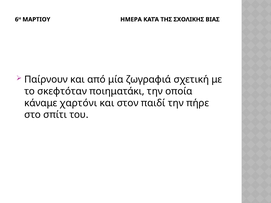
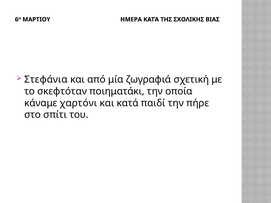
Παίρνουν: Παίρνουν -> Στεφάνια
και στον: στον -> κατά
